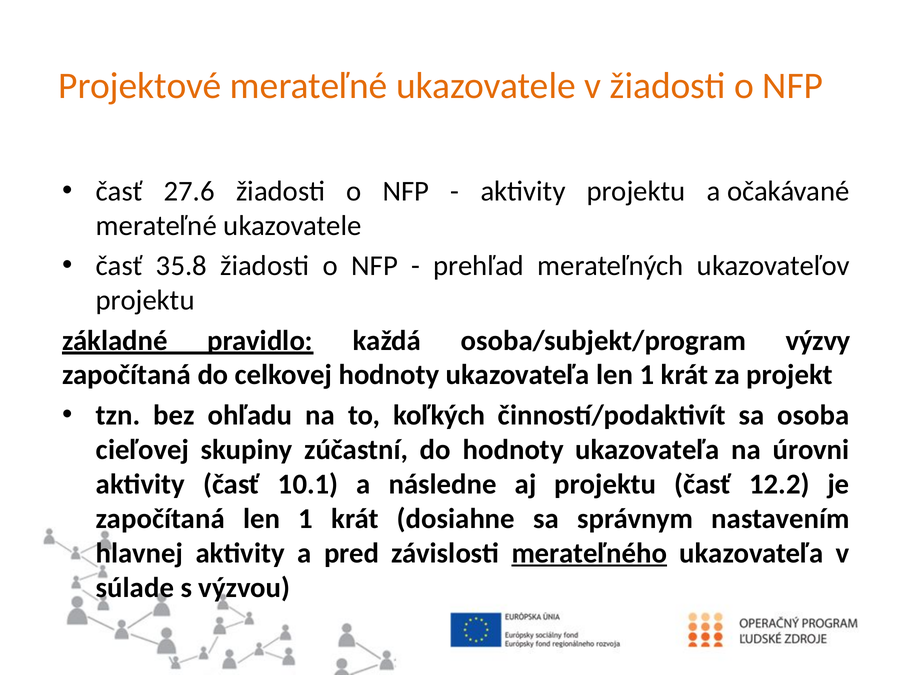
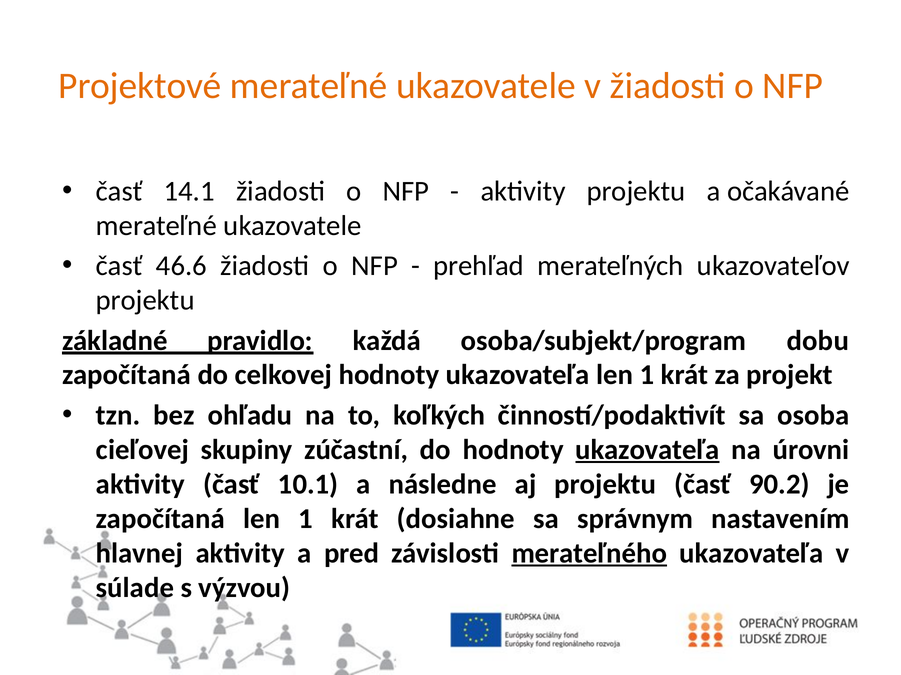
27.6: 27.6 -> 14.1
35.8: 35.8 -> 46.6
výzvy: výzvy -> dobu
ukazovateľa at (647, 450) underline: none -> present
12.2: 12.2 -> 90.2
